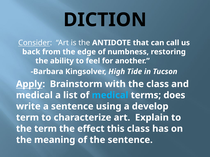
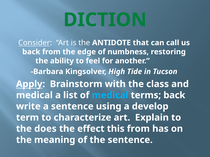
DICTION colour: black -> green
terms does: does -> back
the term: term -> does
this class: class -> from
